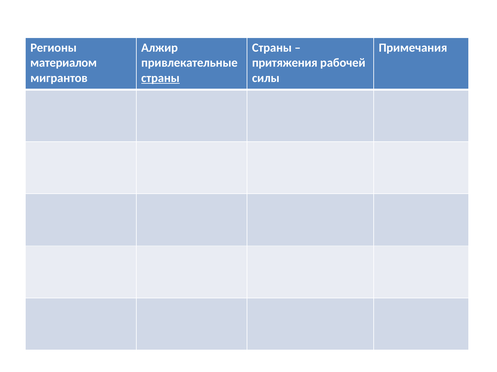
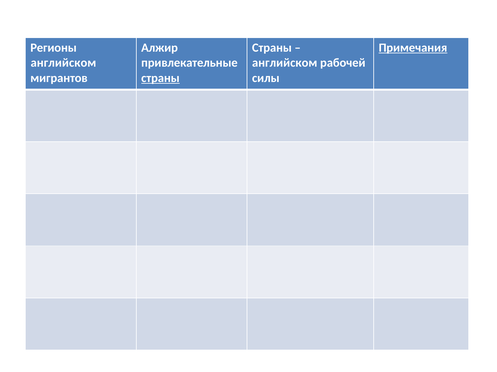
Примечания underline: none -> present
материалом at (64, 63): материалом -> английском
притяжения at (285, 63): притяжения -> английском
